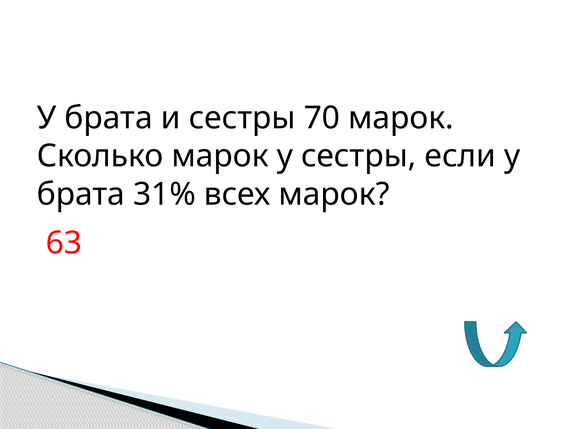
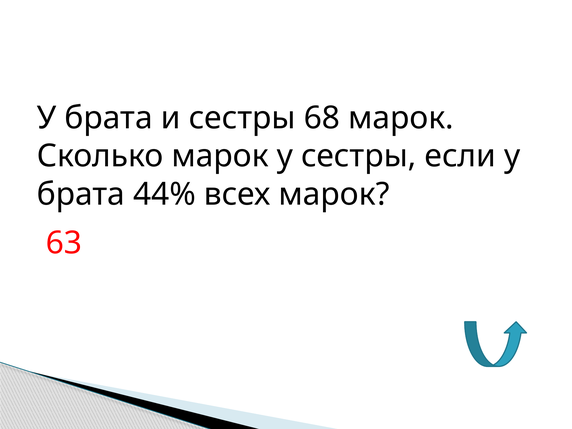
70: 70 -> 68
31%: 31% -> 44%
